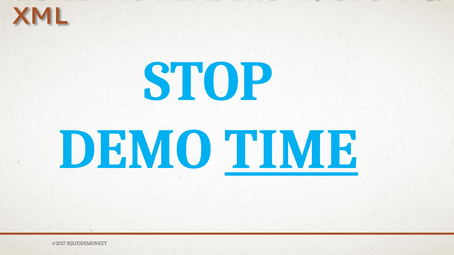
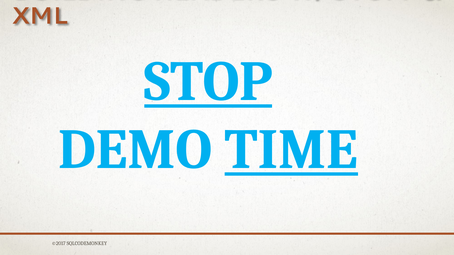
STOP underline: none -> present
